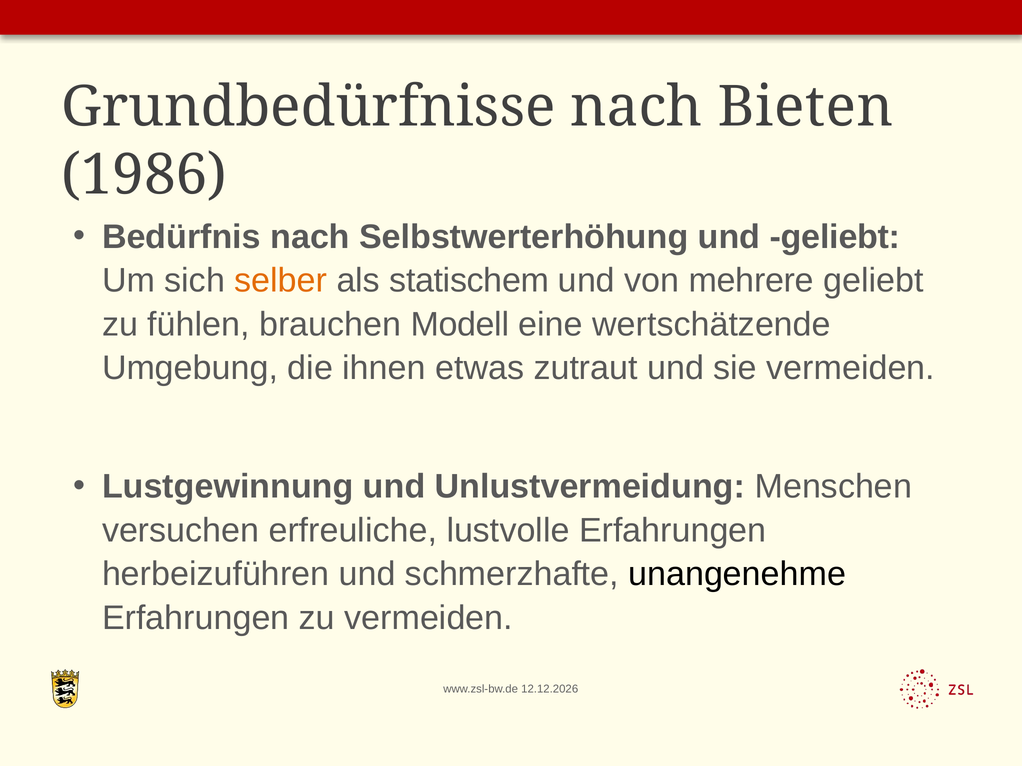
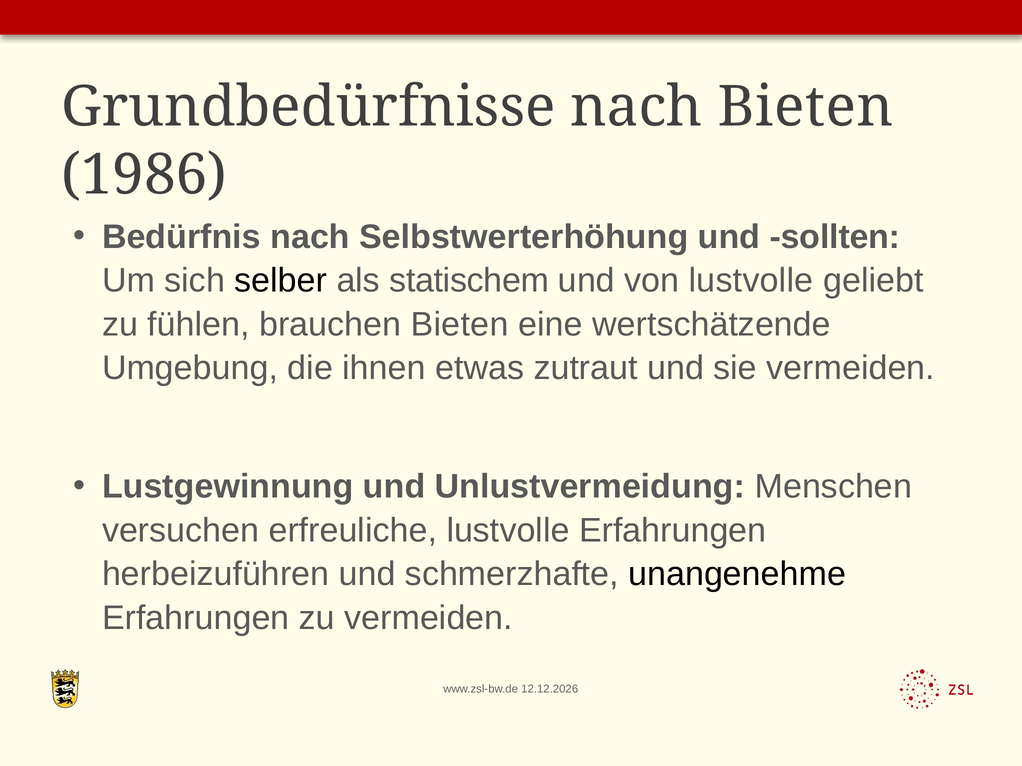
und geliebt: geliebt -> sollten
selber colour: orange -> black
von mehrere: mehrere -> lustvolle
brauchen Modell: Modell -> Bieten
